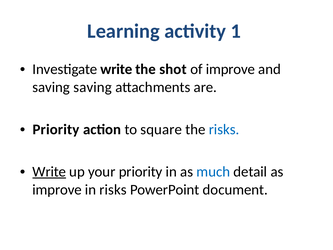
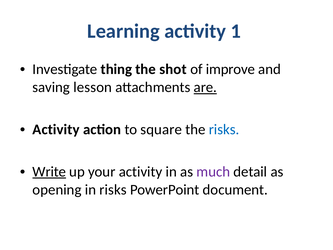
Investigate write: write -> thing
saving saving: saving -> lesson
are underline: none -> present
Priority at (56, 129): Priority -> Activity
your priority: priority -> activity
much colour: blue -> purple
improve at (57, 190): improve -> opening
